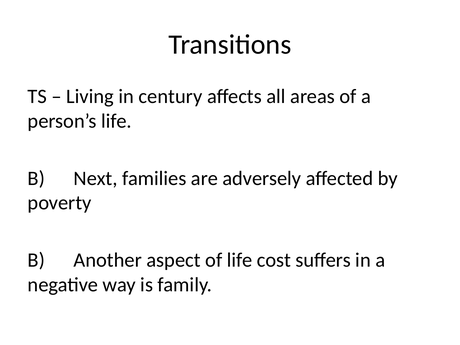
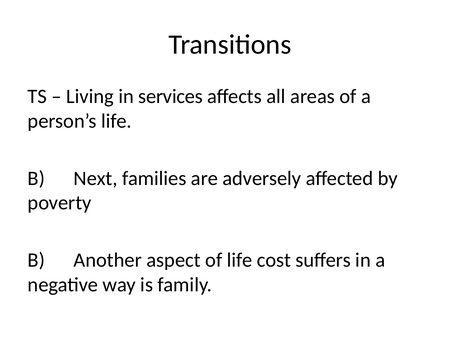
century: century -> services
